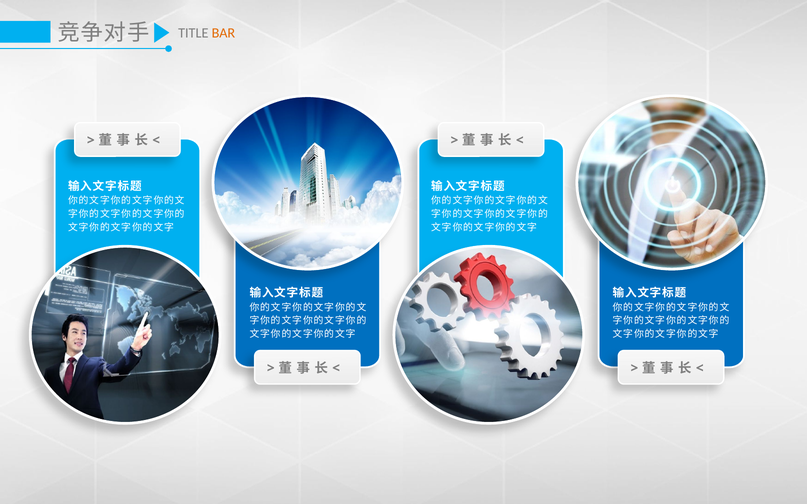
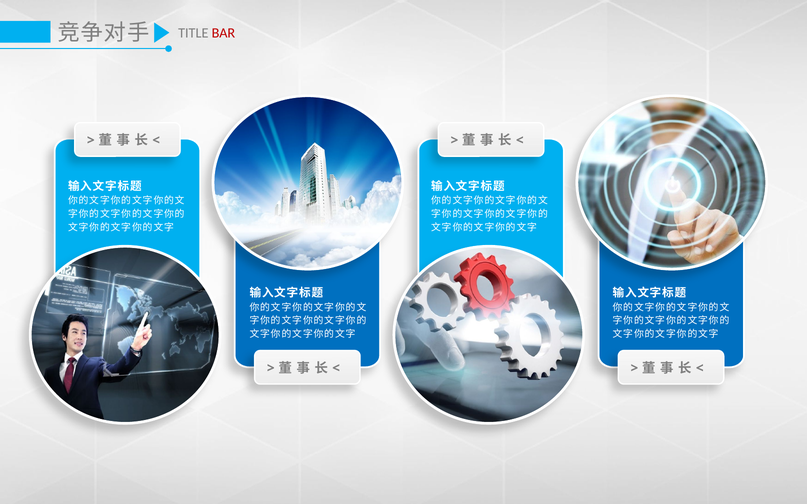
BAR colour: orange -> red
